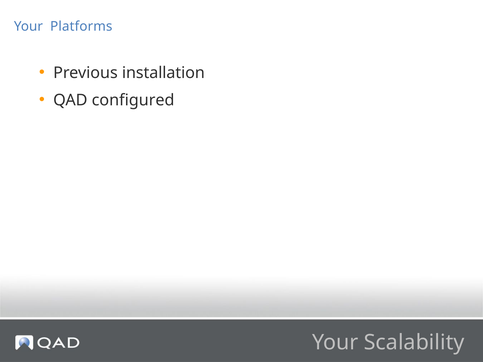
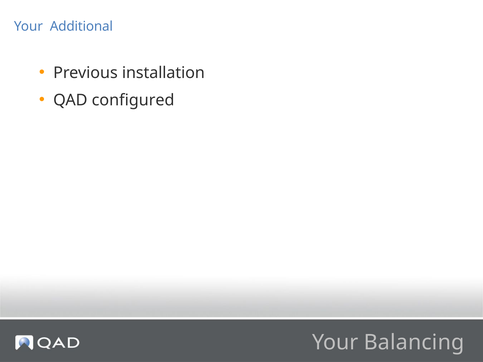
Platforms: Platforms -> Additional
Scalability: Scalability -> Balancing
